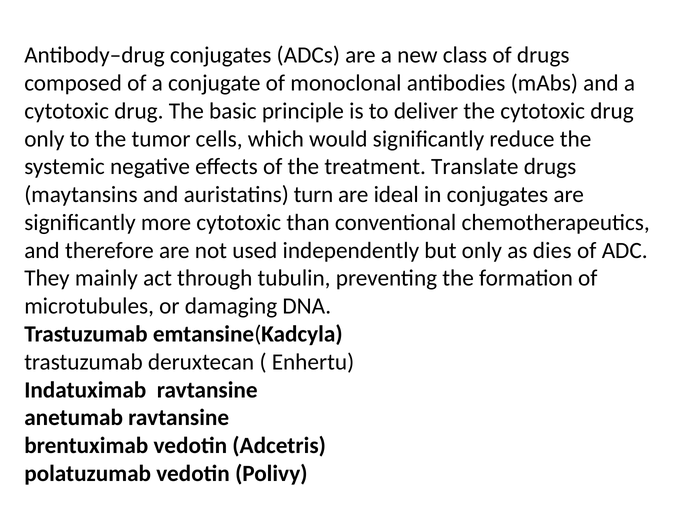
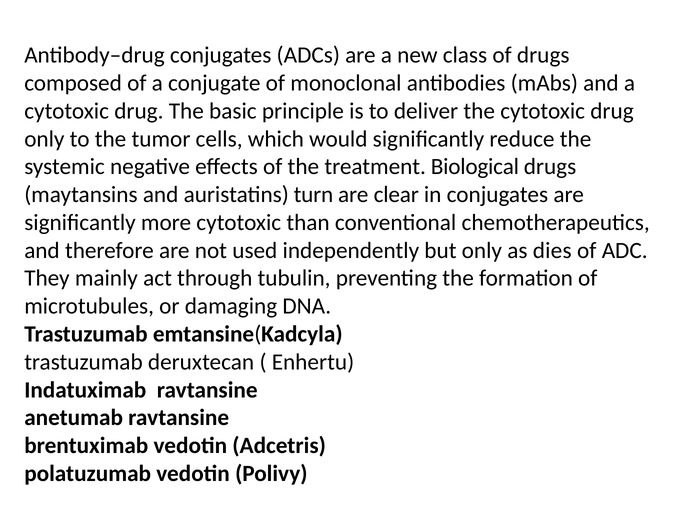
Translate: Translate -> Biological
ideal: ideal -> clear
